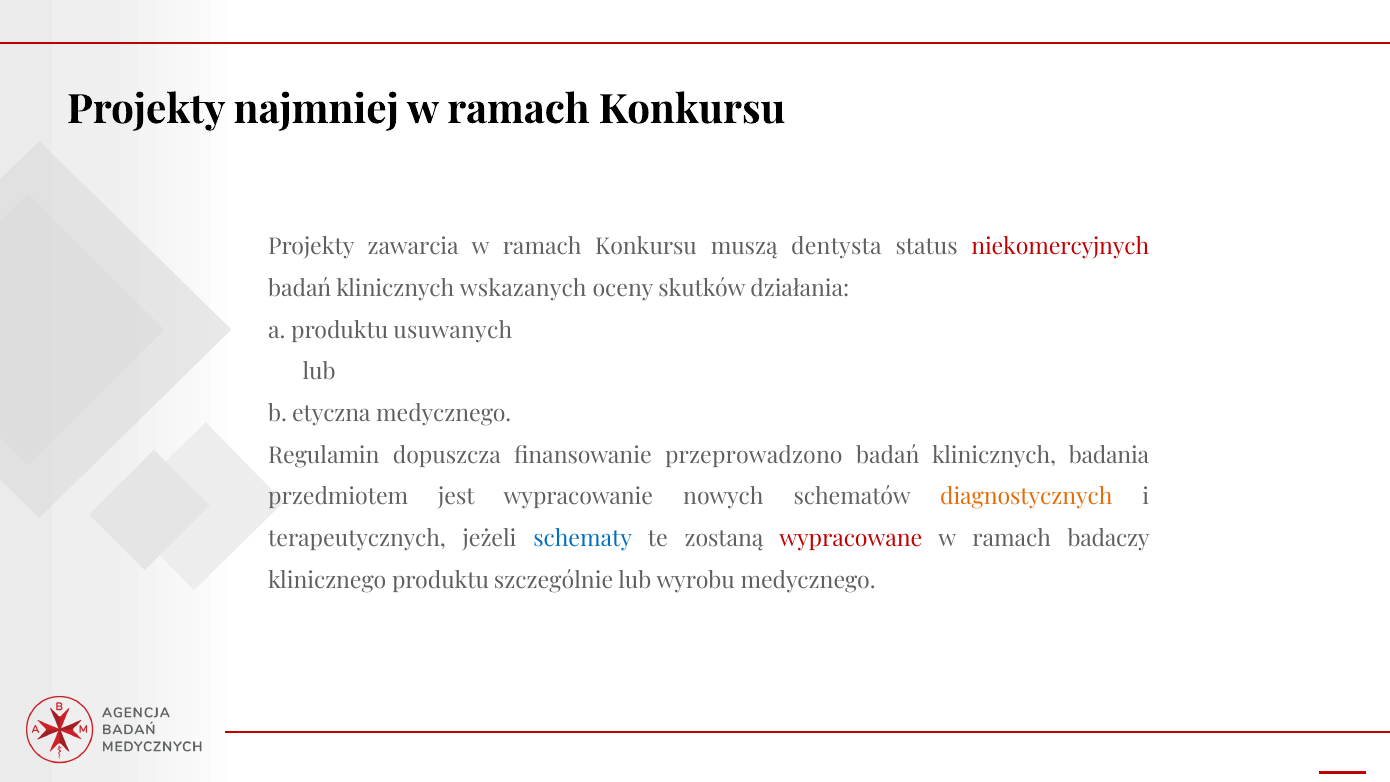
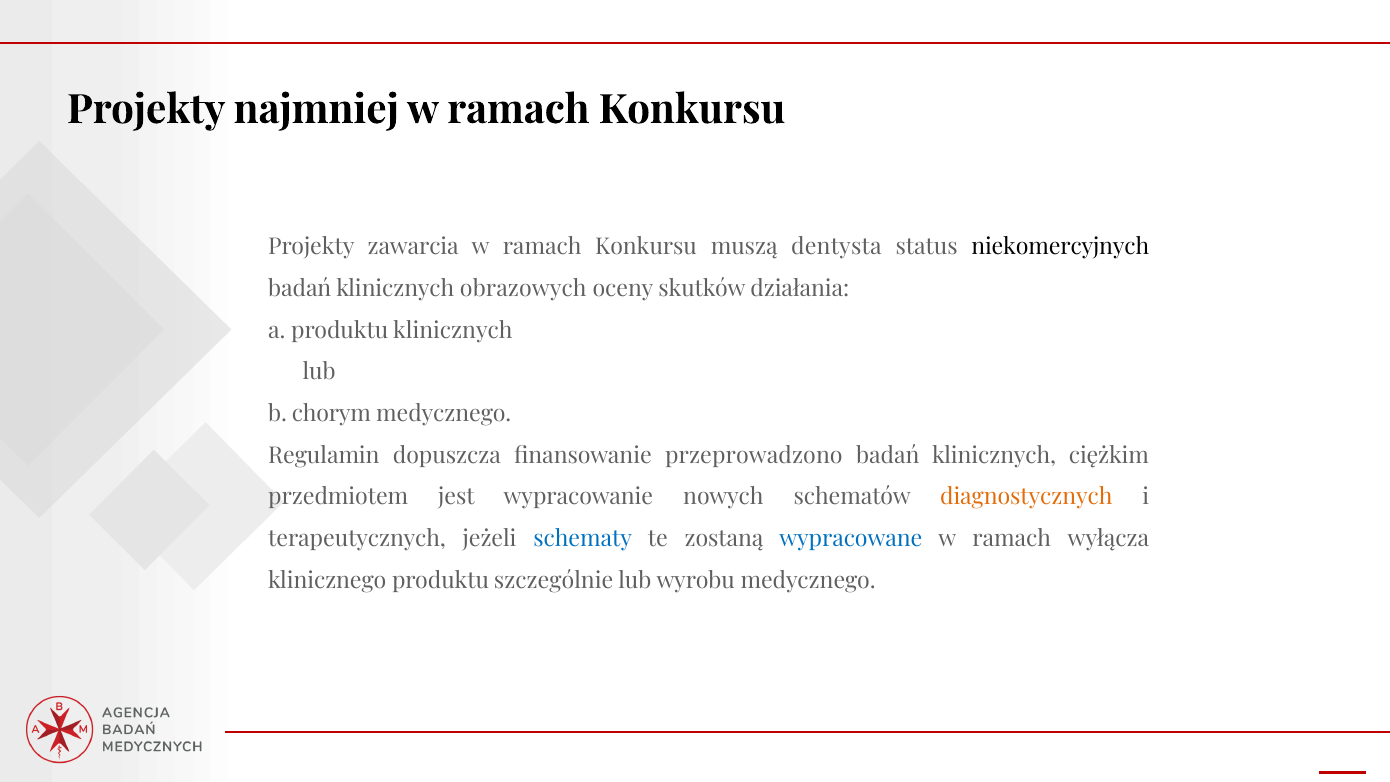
niekomercyjnych colour: red -> black
wskazanych: wskazanych -> obrazowych
produktu usuwanych: usuwanych -> klinicznych
etyczna: etyczna -> chorym
badania: badania -> ciężkim
wypracowane colour: red -> blue
badaczy: badaczy -> wyłącza
